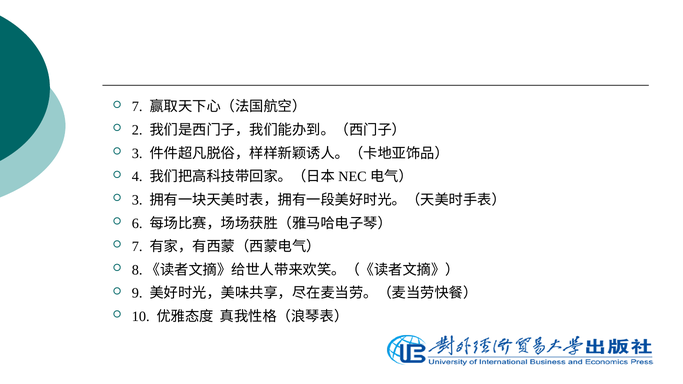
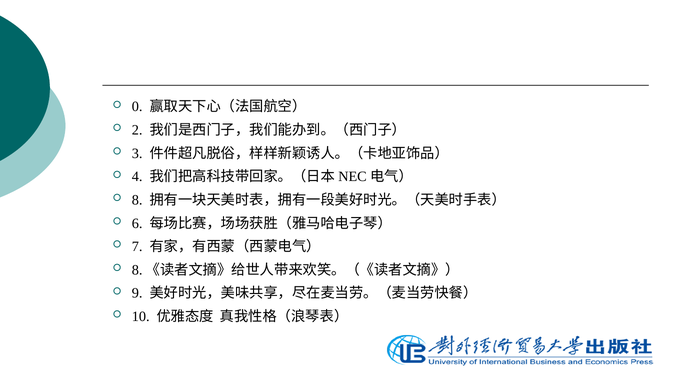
7 at (137, 107): 7 -> 0
3 at (137, 200): 3 -> 8
